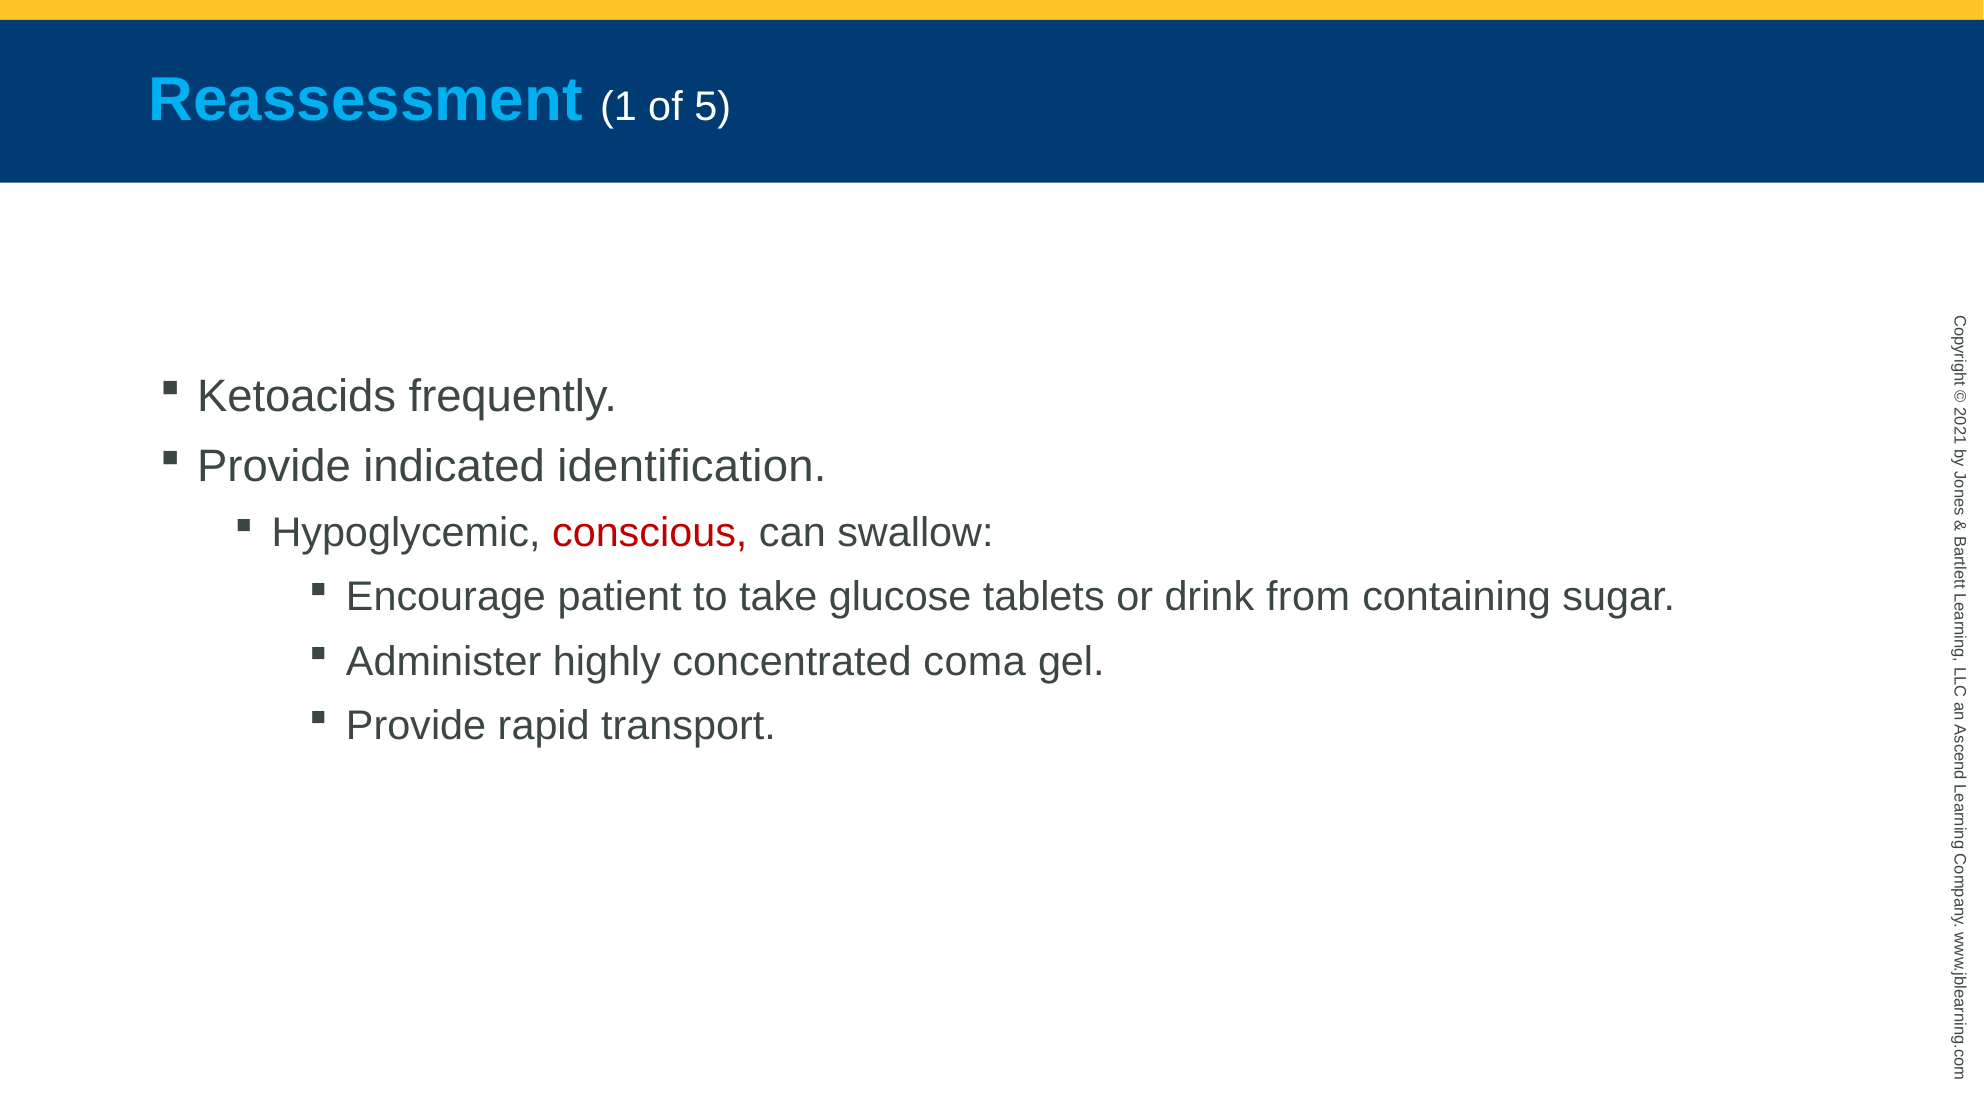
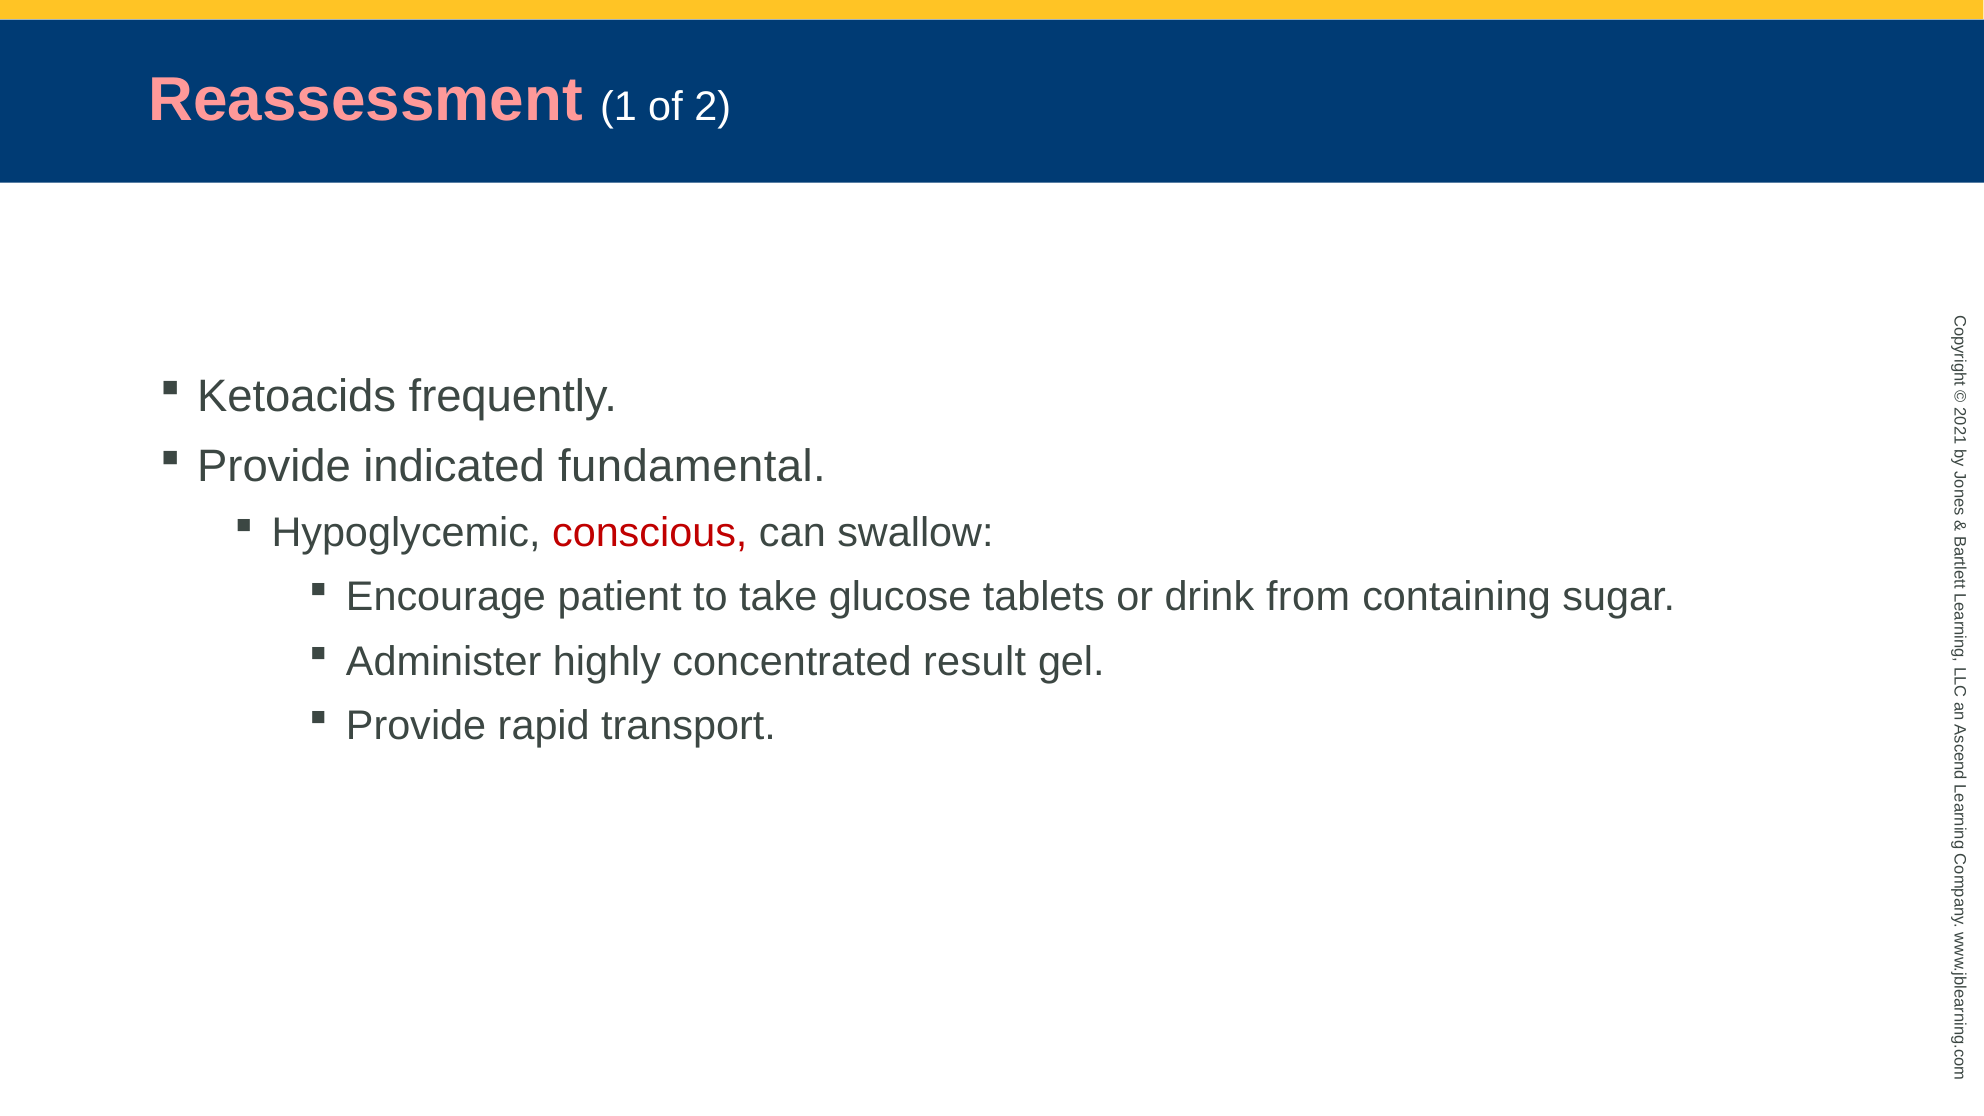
Reassessment colour: light blue -> pink
of 5: 5 -> 2
identification: identification -> fundamental
coma: coma -> result
